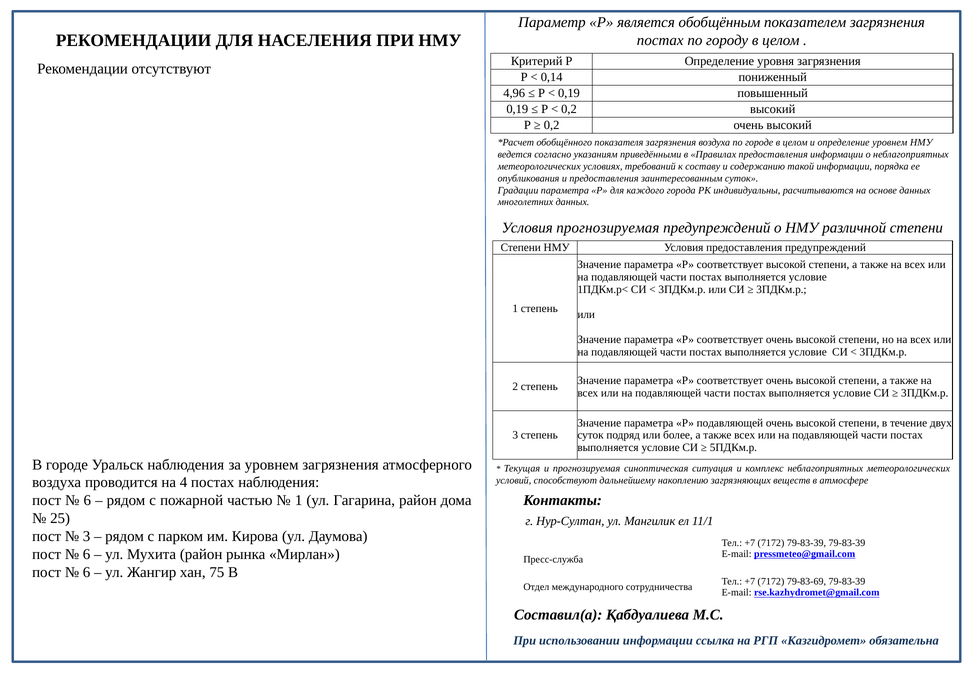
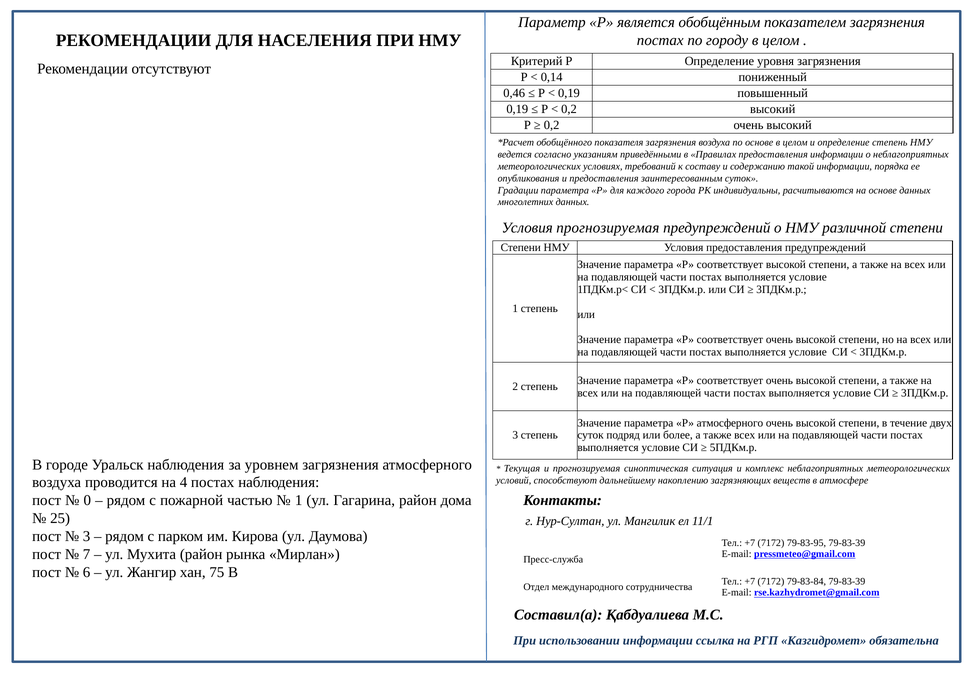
4,96: 4,96 -> 0,46
по городе: городе -> основе
определение уровнем: уровнем -> степень
Р подавляющей: подавляющей -> атмосферного
6 at (87, 501): 6 -> 0
7172 79-83-39: 79-83-39 -> 79-83-95
6 at (87, 555): 6 -> 7
79-83-69: 79-83-69 -> 79-83-84
